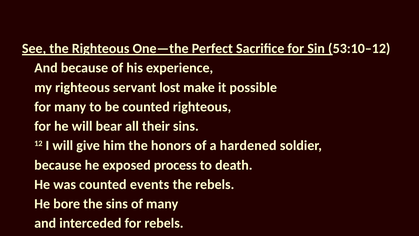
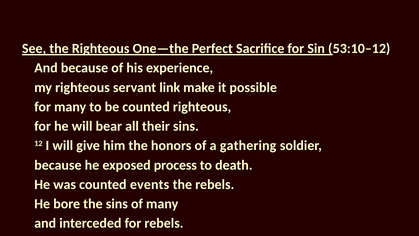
lost: lost -> link
hardened: hardened -> gathering
